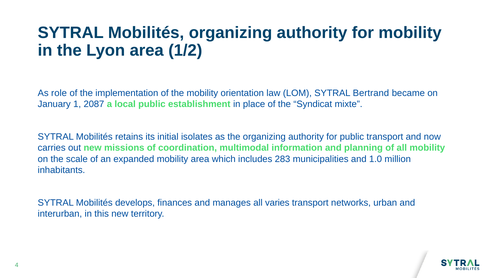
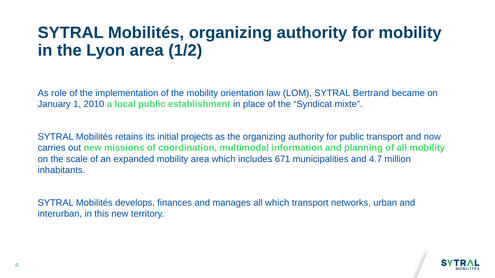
2087: 2087 -> 2010
isolates: isolates -> projects
283: 283 -> 671
1.0: 1.0 -> 4.7
all varies: varies -> which
